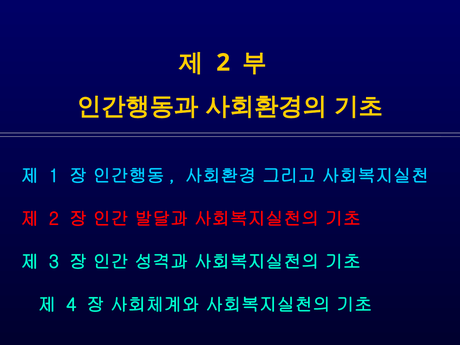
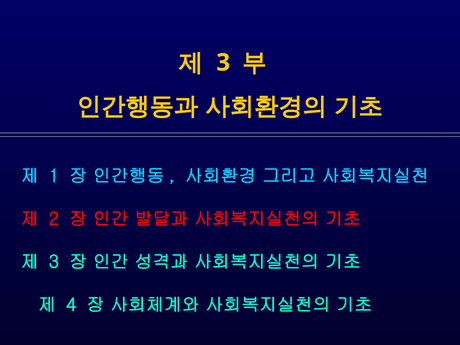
2 at (223, 63): 2 -> 3
